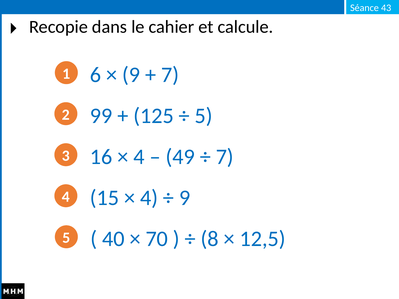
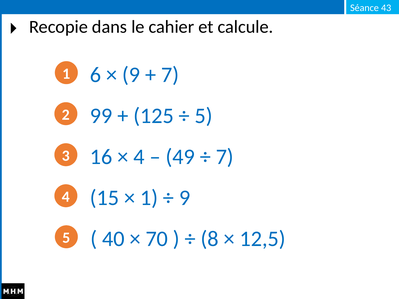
4 at (149, 198): 4 -> 1
